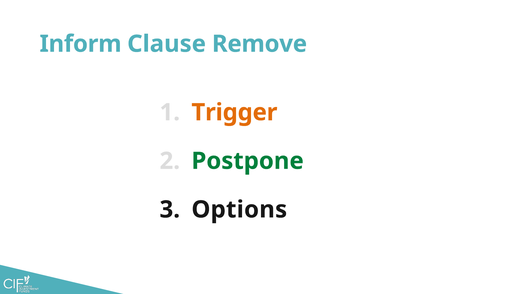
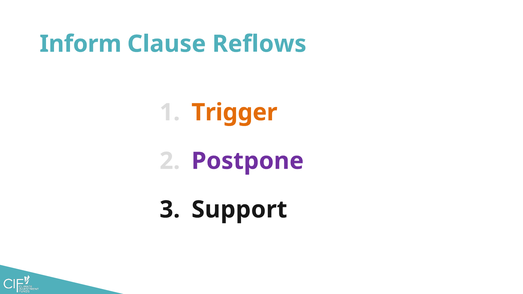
Remove: Remove -> Reflows
Postpone colour: green -> purple
Options: Options -> Support
